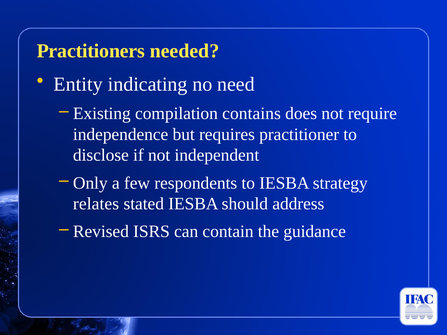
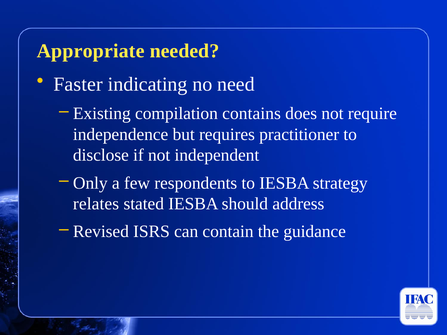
Practitioners: Practitioners -> Appropriate
Entity: Entity -> Faster
